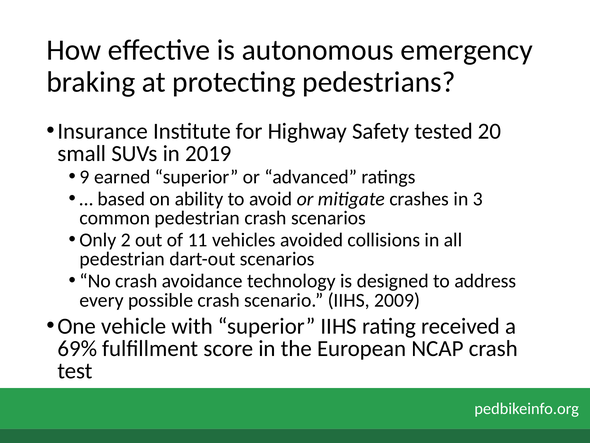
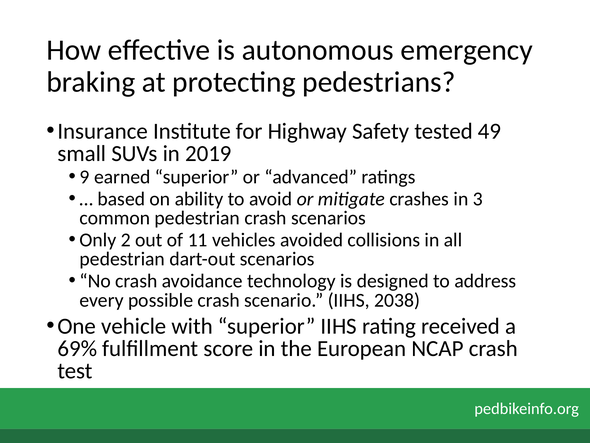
20: 20 -> 49
2009: 2009 -> 2038
